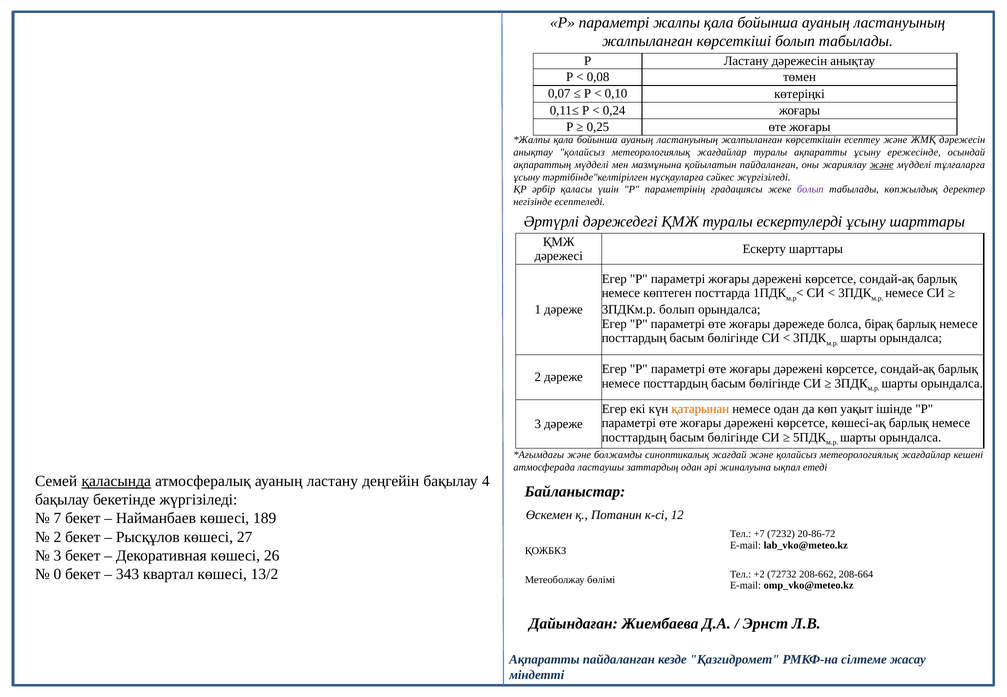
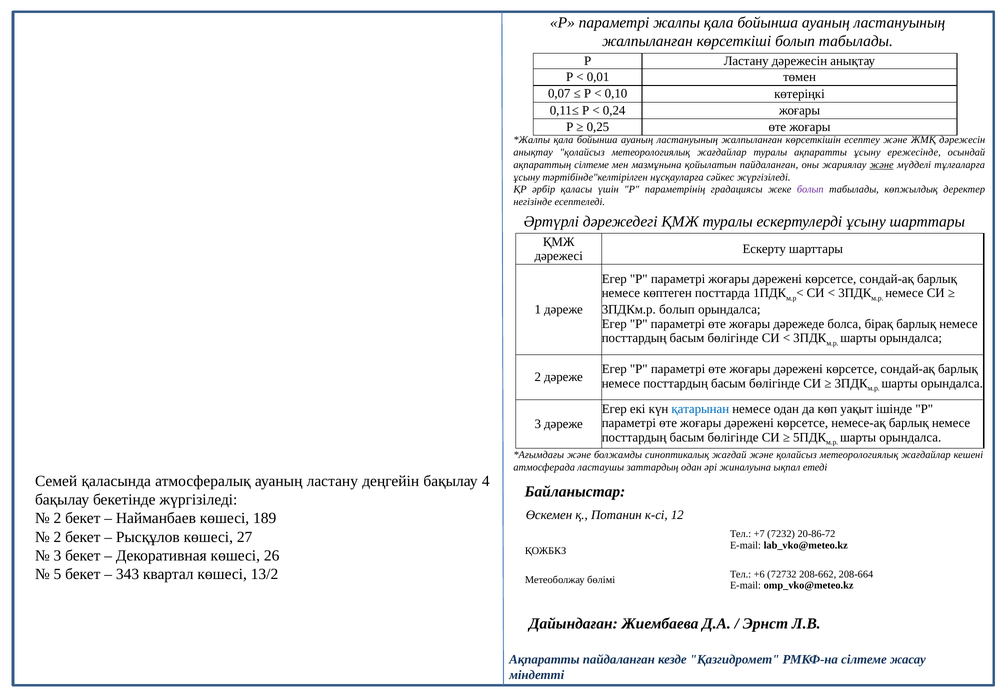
0,08: 0,08 -> 0,01
ақпараттың мүдделі: мүдделі -> сілтеме
қатарынан colour: orange -> blue
көшесі-ақ: көшесі-ақ -> немесе-ақ
қаласында underline: present -> none
7 at (57, 518): 7 -> 2
0: 0 -> 5
+2: +2 -> +6
